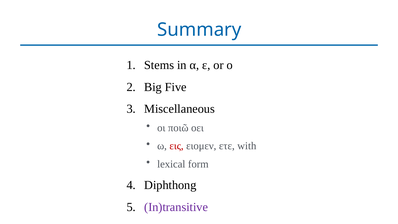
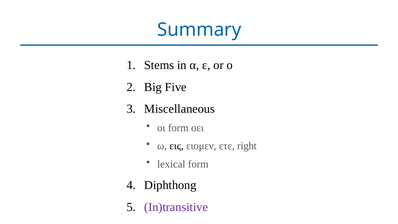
οι ποιῶ: ποιῶ -> form
εις colour: red -> black
with: with -> right
